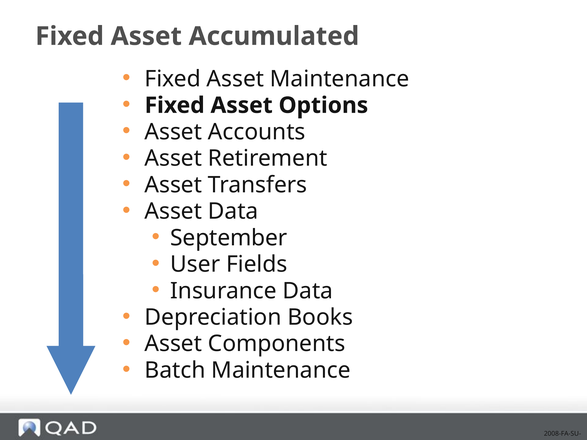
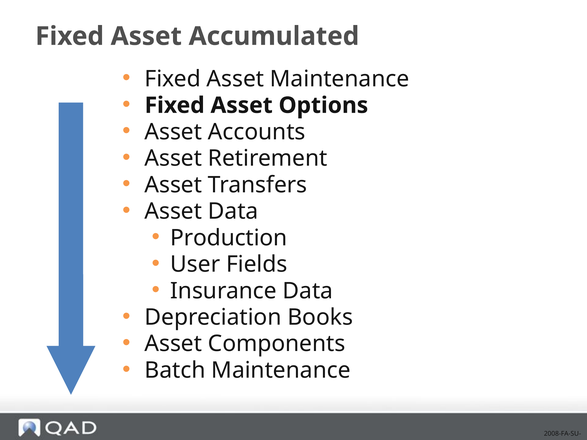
September: September -> Production
